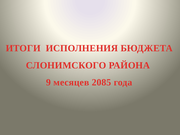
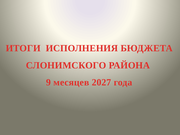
2085: 2085 -> 2027
